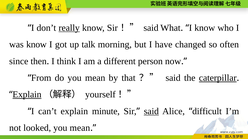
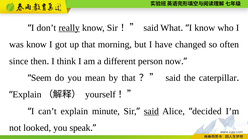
up talk: talk -> that
From: From -> Seem
caterpillar underline: present -> none
Explain at (27, 95) underline: present -> none
difficult: difficult -> decided
mean at (80, 128): mean -> speak
